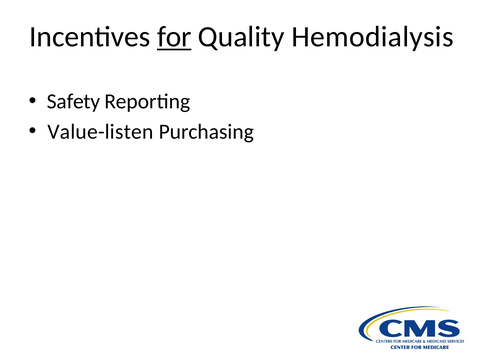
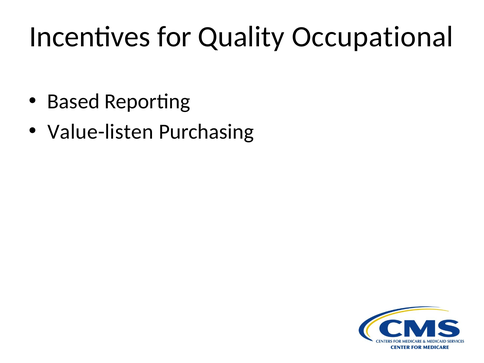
for underline: present -> none
Hemodialysis: Hemodialysis -> Occupational
Safety: Safety -> Based
